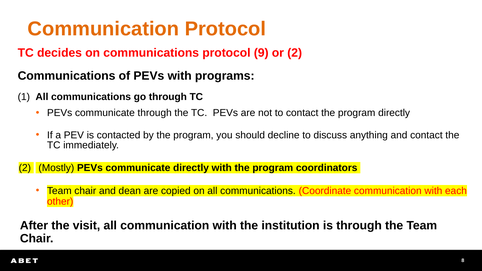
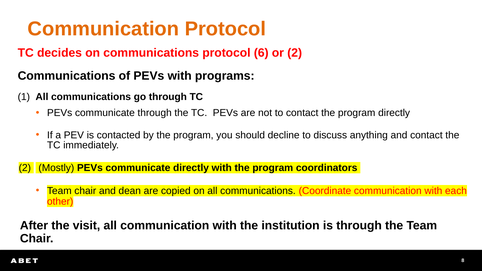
9: 9 -> 6
